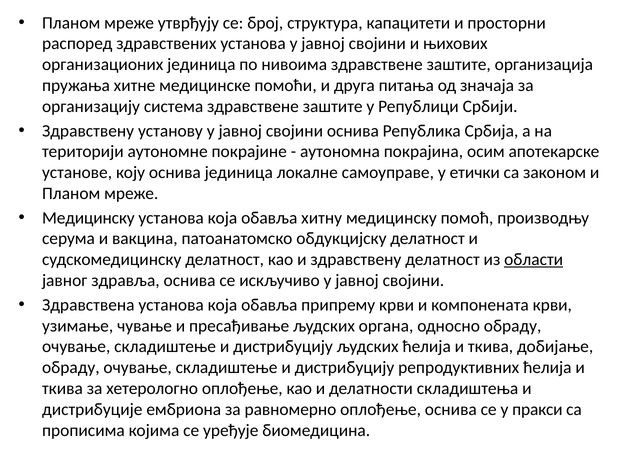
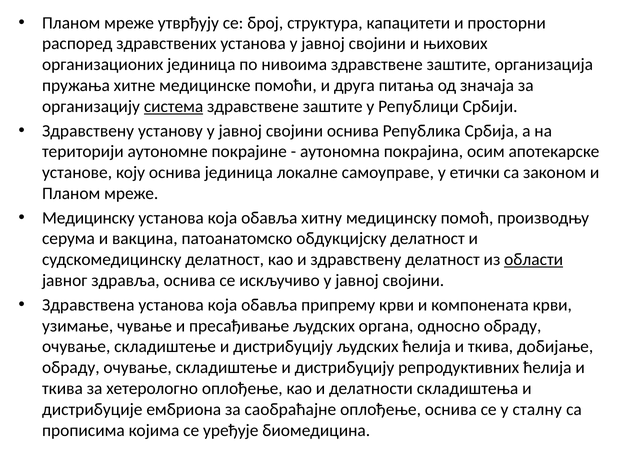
система underline: none -> present
равномерно: равномерно -> саобраћајне
пракси: пракси -> сталну
